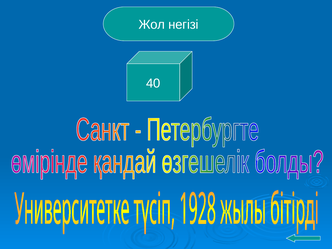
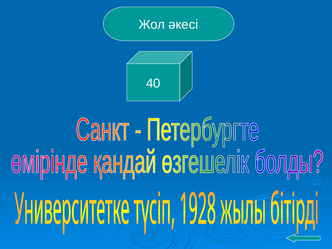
негізі: негізі -> әкесі
